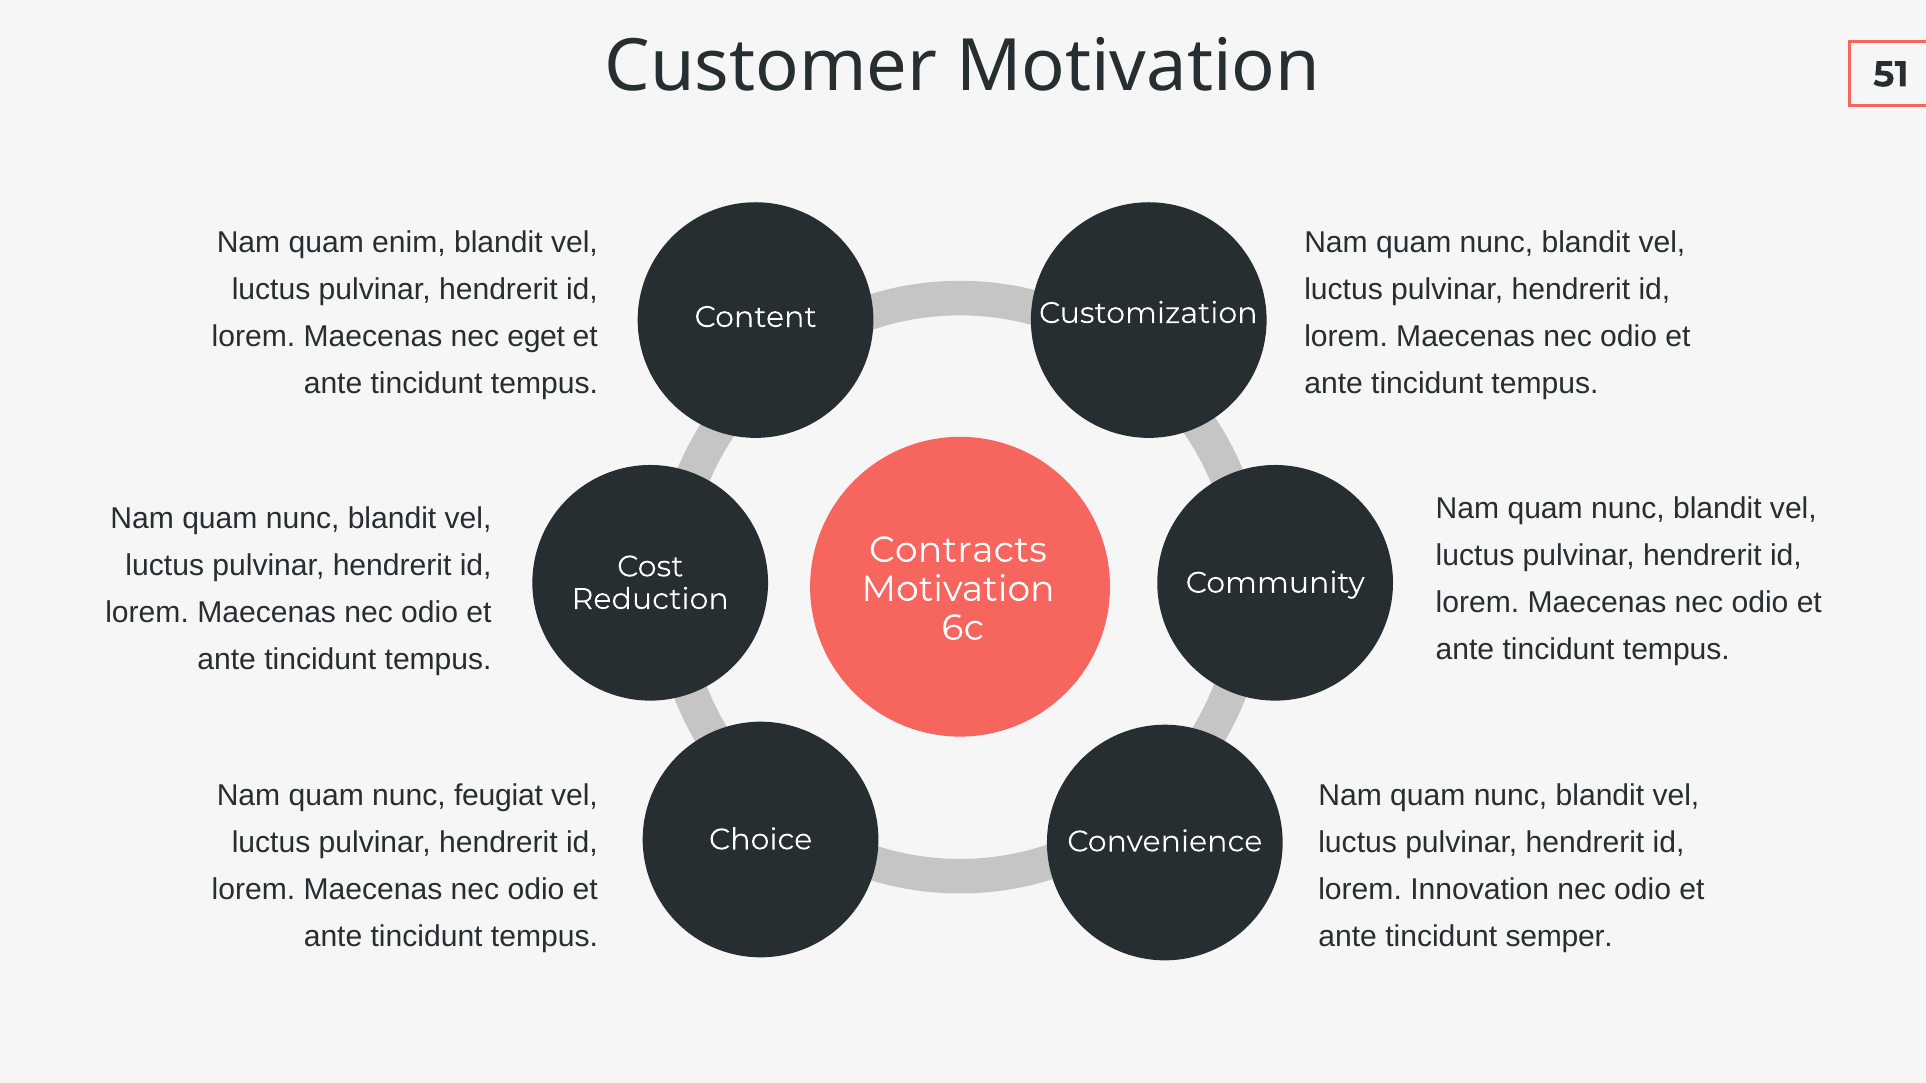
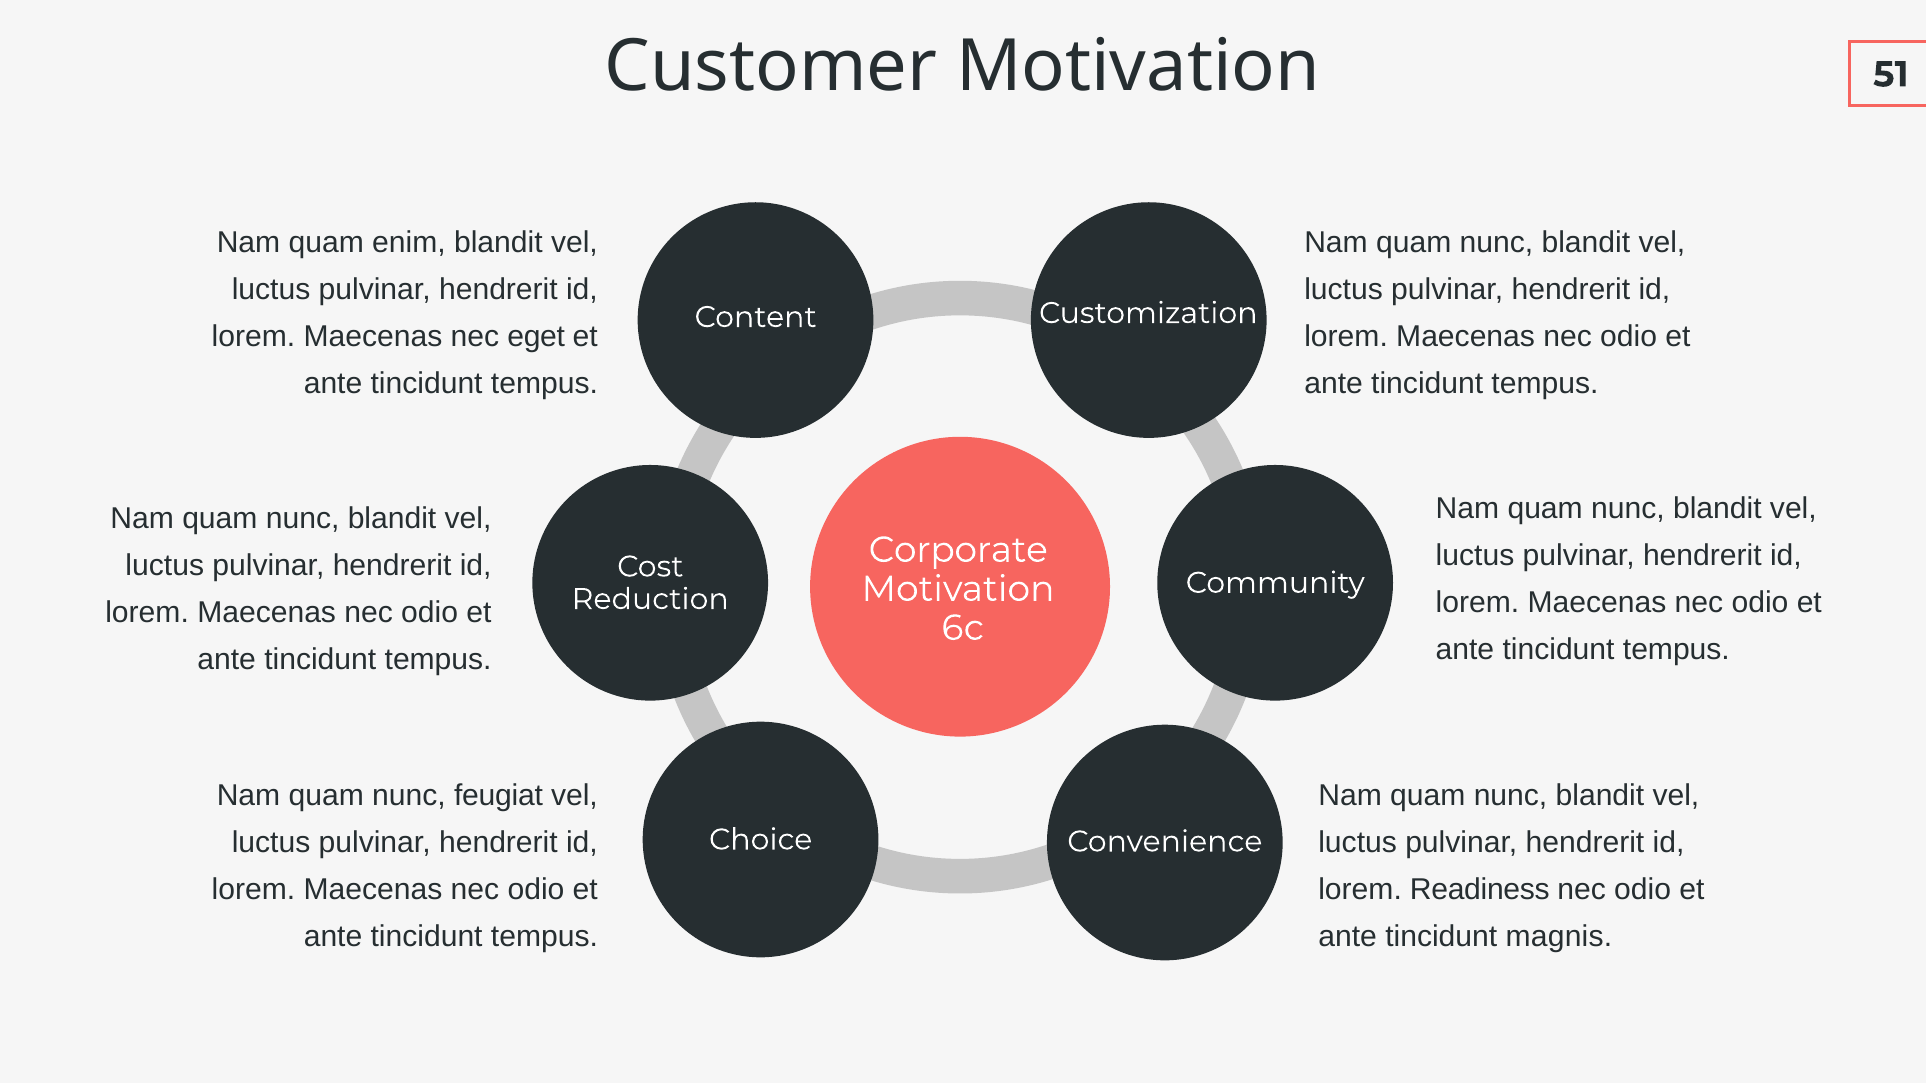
Contracts: Contracts -> Corporate
Innovation: Innovation -> Readiness
semper: semper -> magnis
